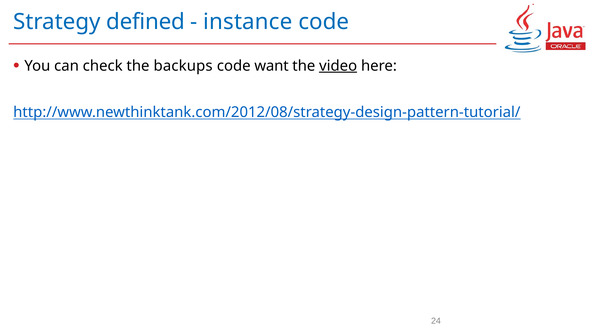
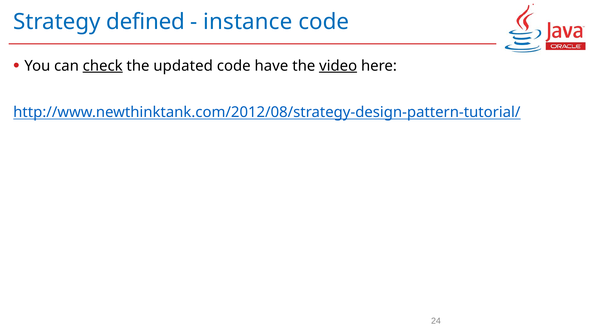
check underline: none -> present
backups: backups -> updated
want: want -> have
